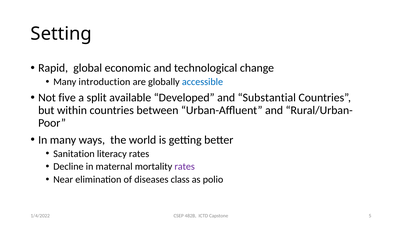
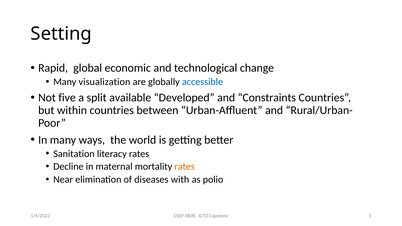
introduction: introduction -> visualization
Substantial: Substantial -> Constraints
rates at (185, 167) colour: purple -> orange
class: class -> with
